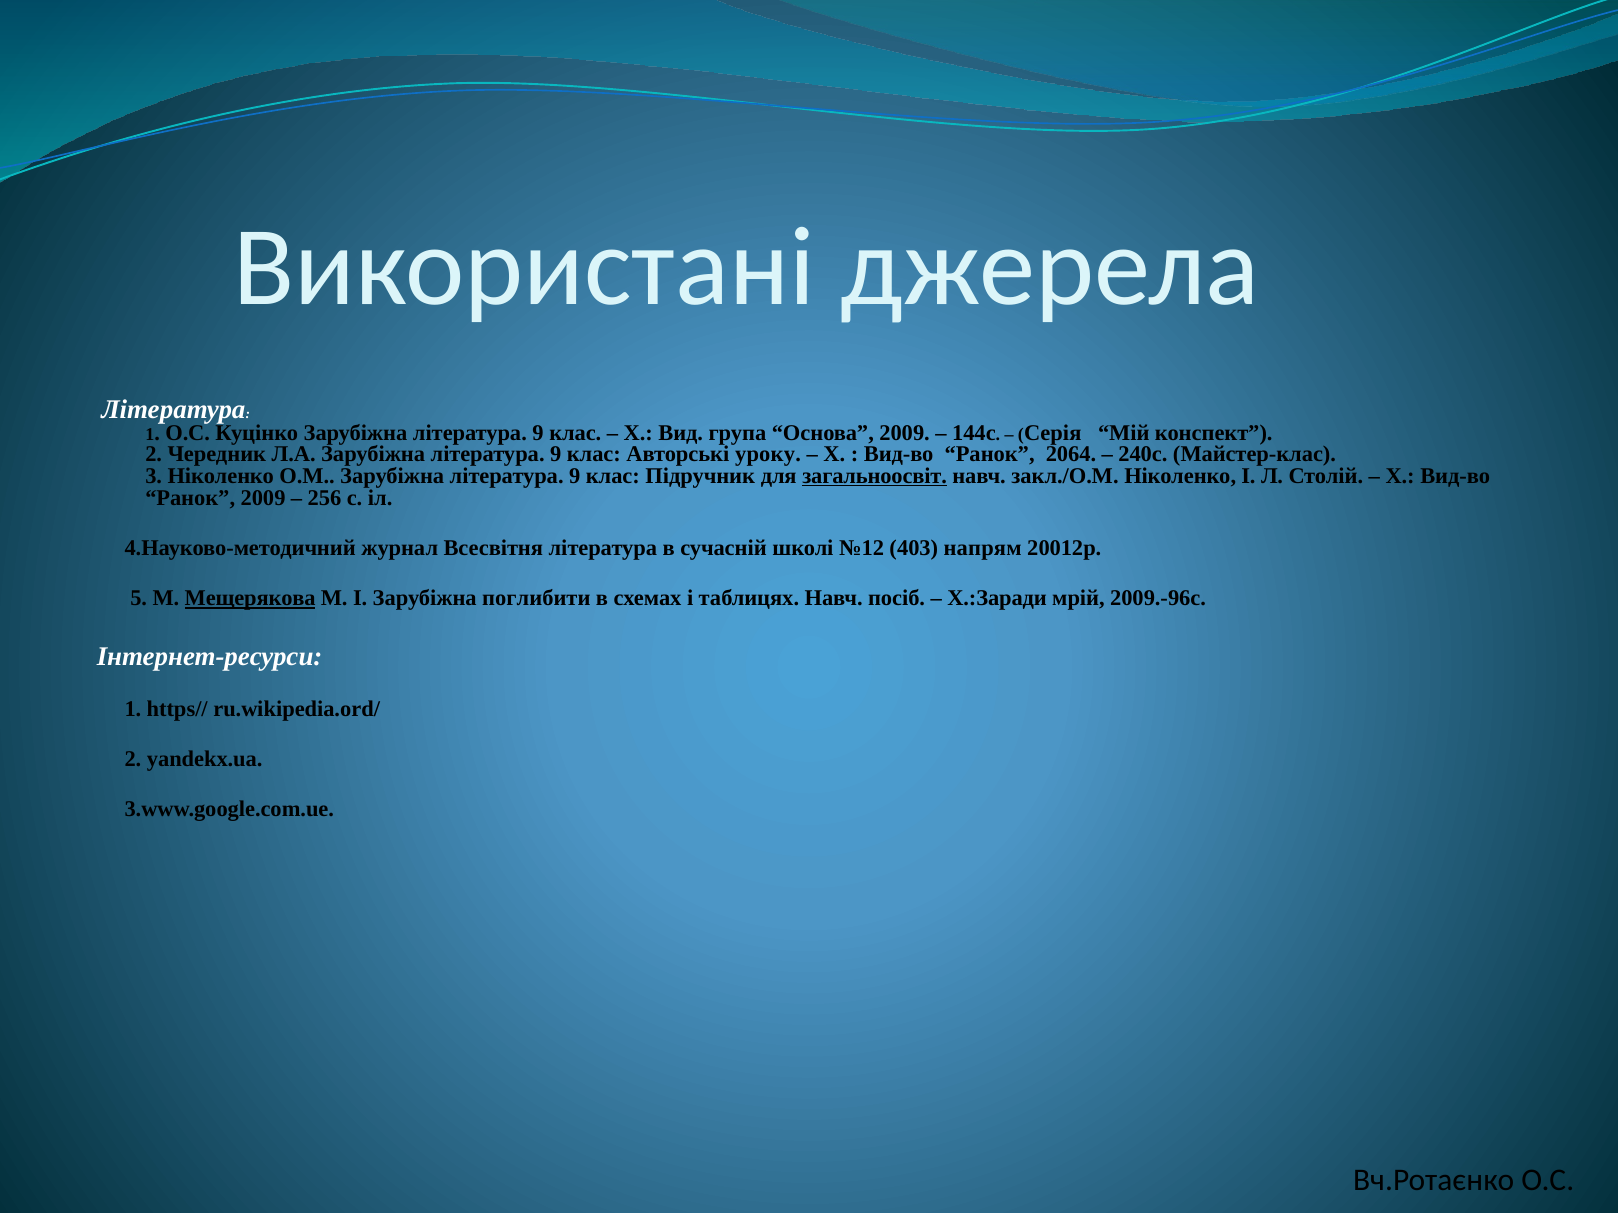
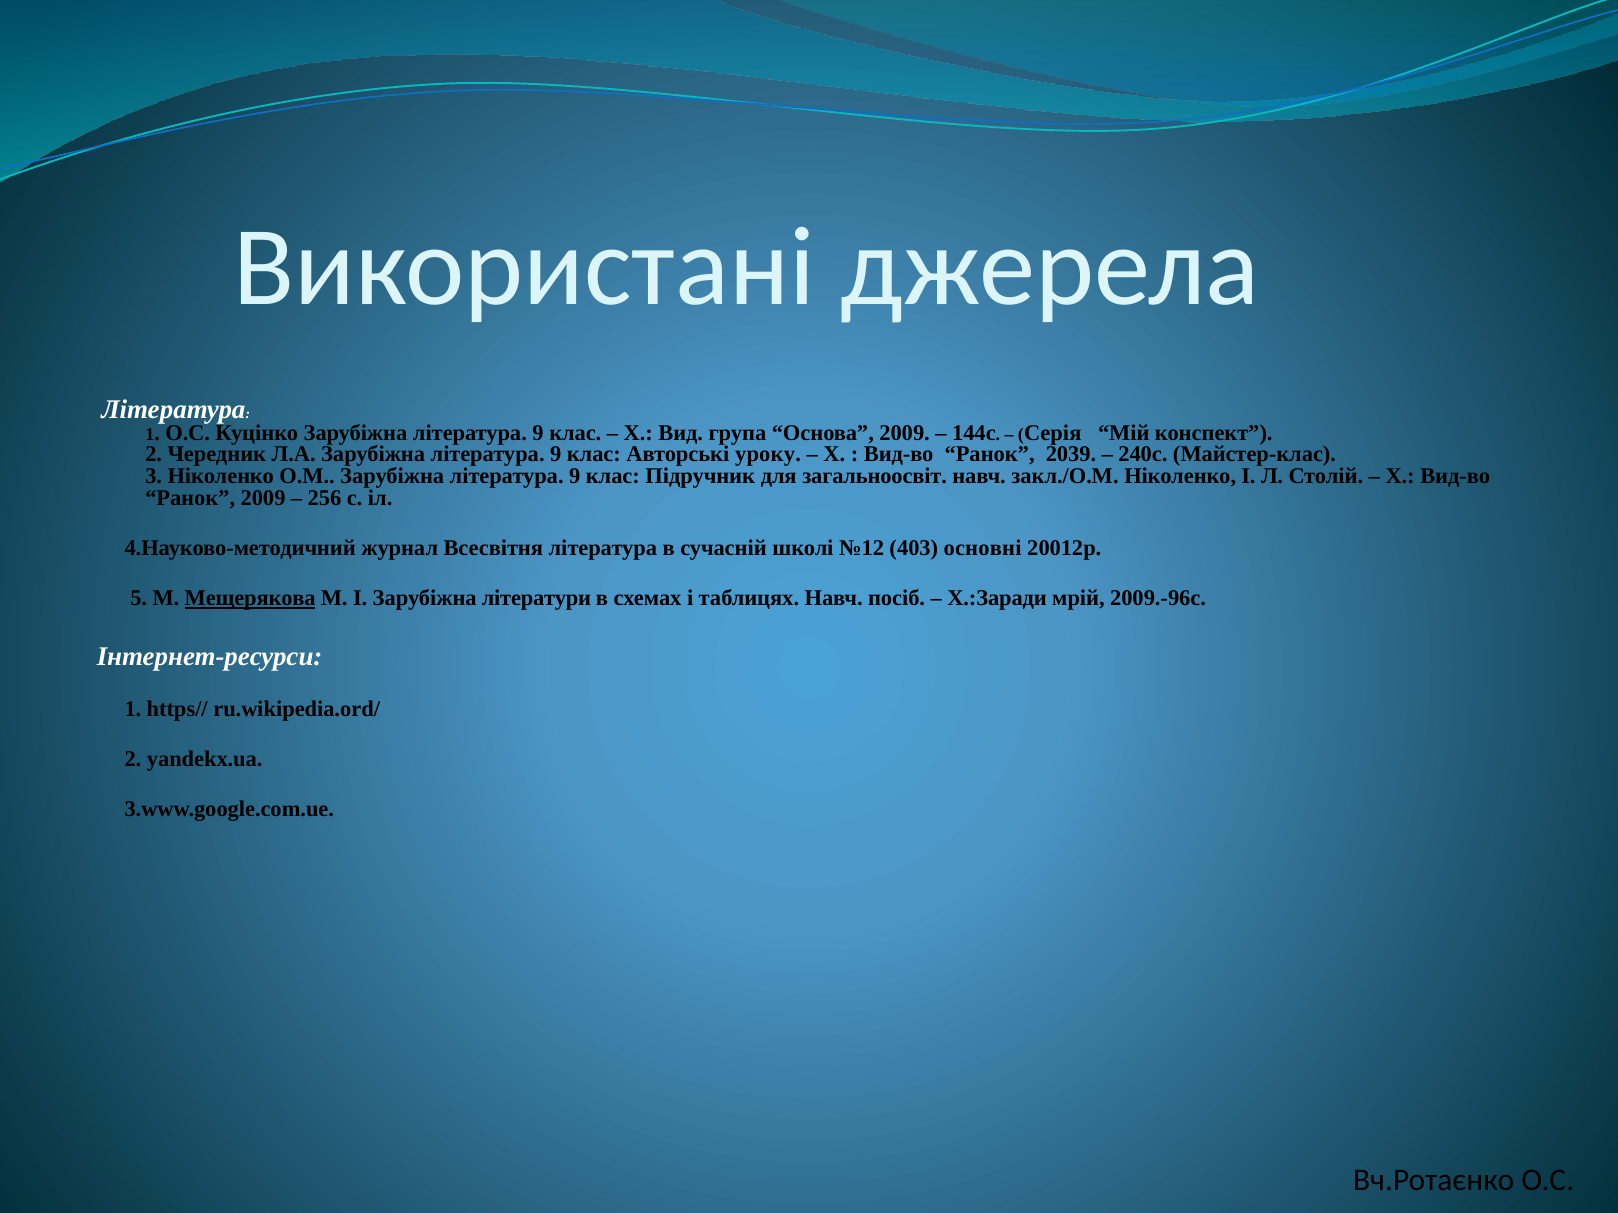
2064: 2064 -> 2039
загальноосвіт underline: present -> none
напрям: напрям -> основні
поглибити: поглибити -> літератури
